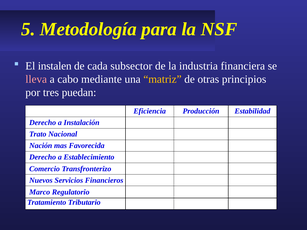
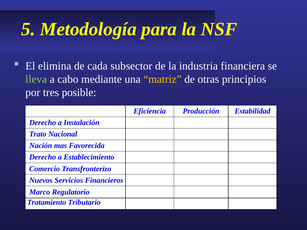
instalen: instalen -> elimina
lleva colour: pink -> light green
puedan: puedan -> posible
